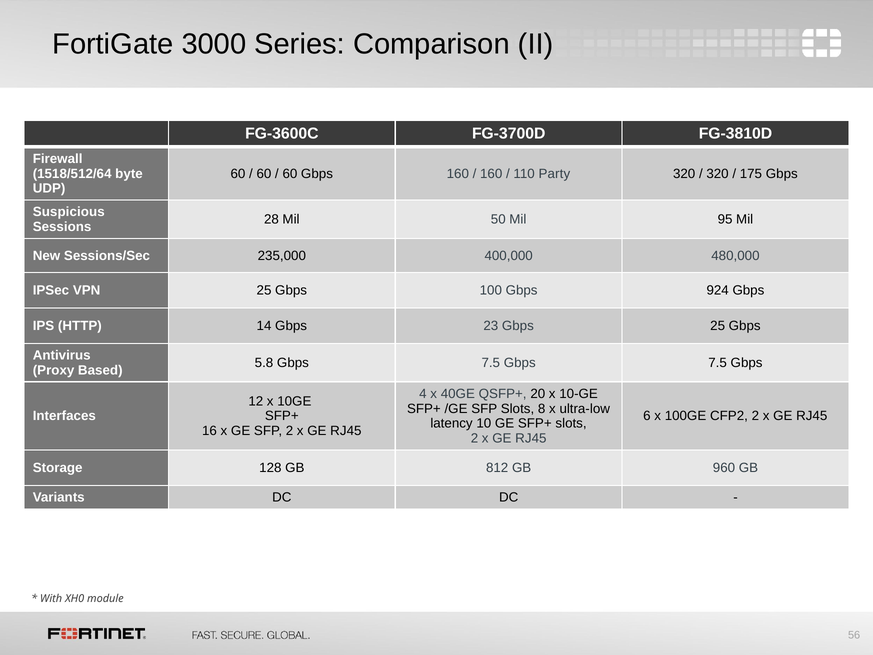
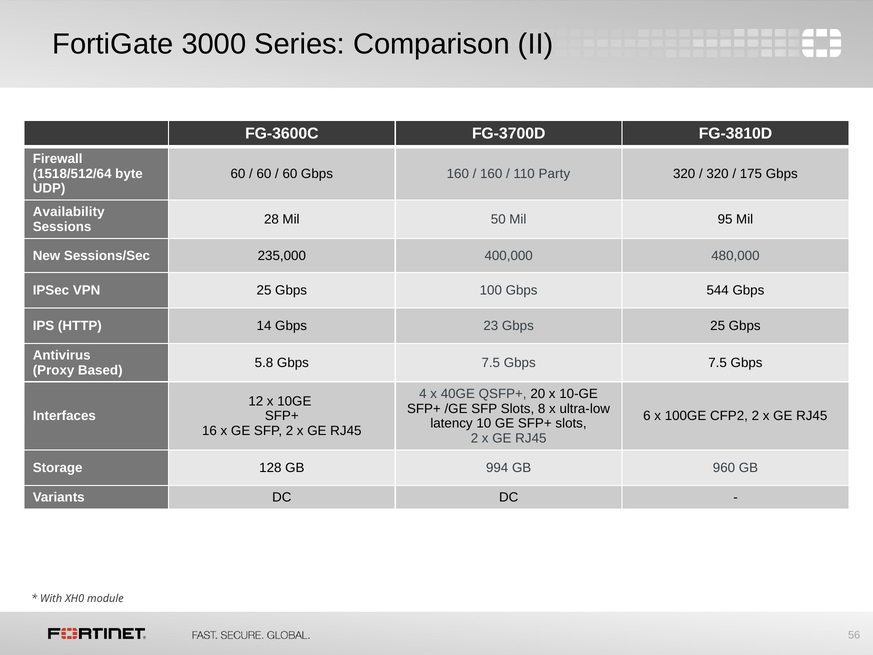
Suspicious: Suspicious -> Availability
924: 924 -> 544
812: 812 -> 994
